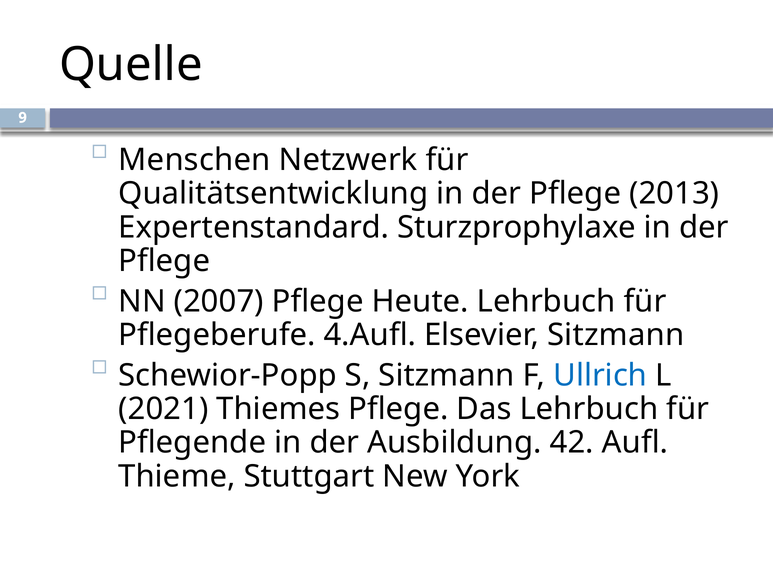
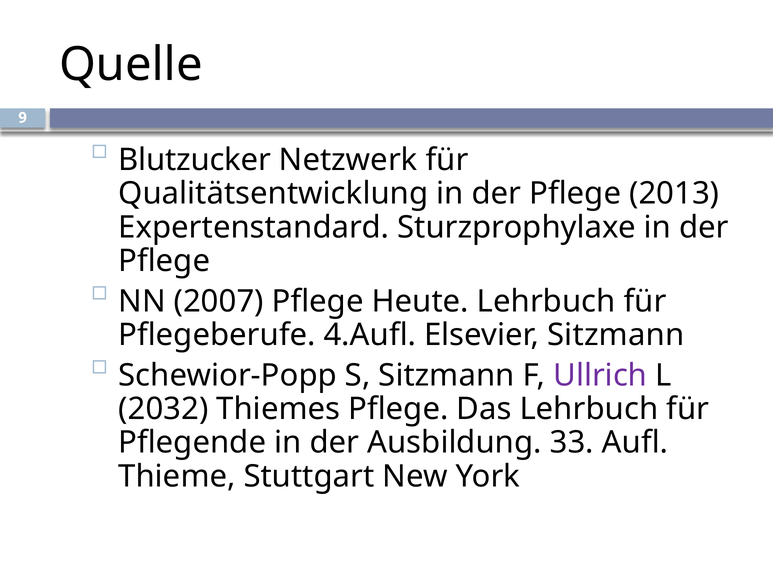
Menschen: Menschen -> Blutzucker
Ullrich colour: blue -> purple
2021: 2021 -> 2032
42: 42 -> 33
